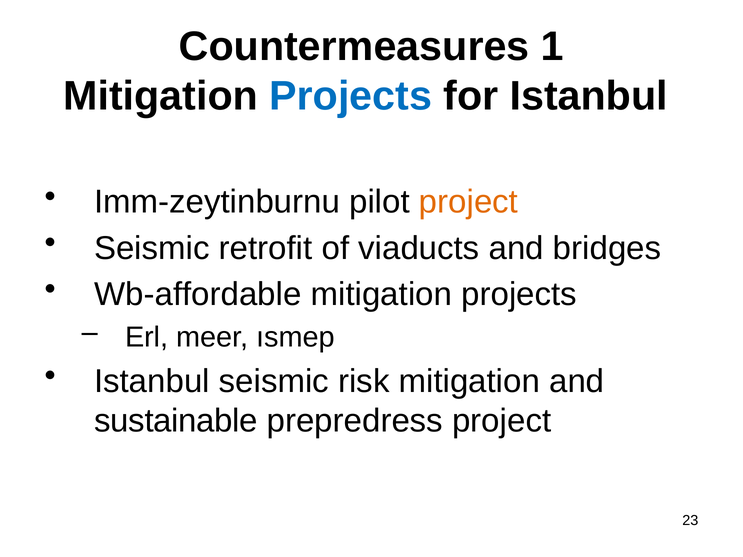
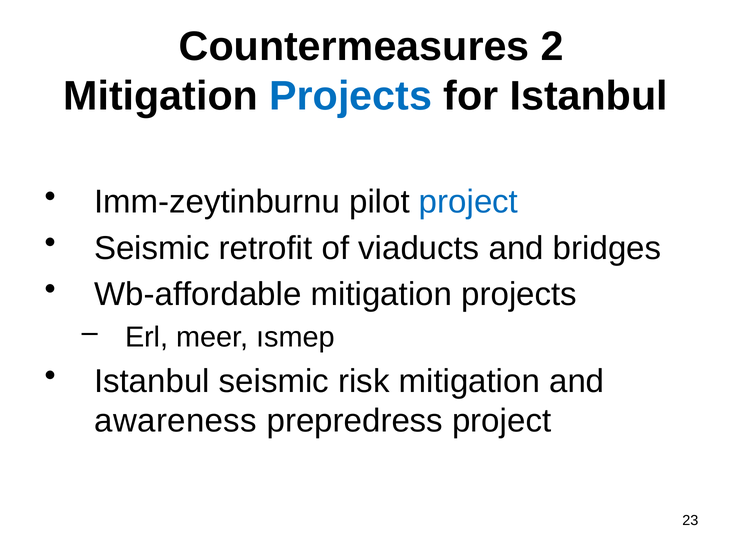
1: 1 -> 2
project at (469, 202) colour: orange -> blue
sustainable: sustainable -> awareness
